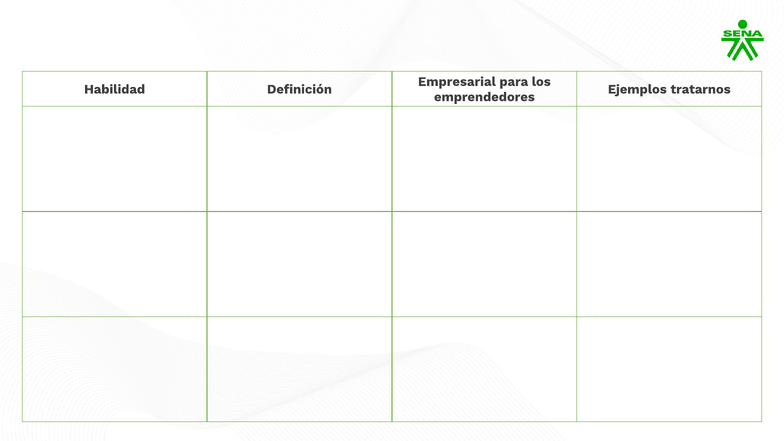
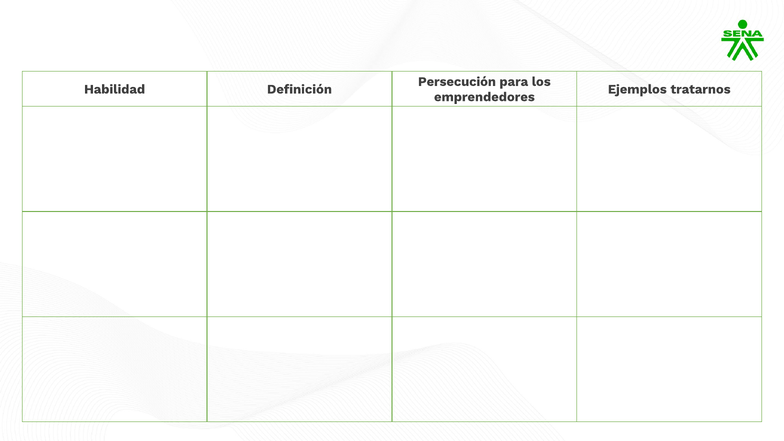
Empresarial: Empresarial -> Persecución
